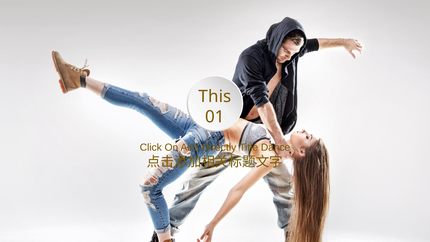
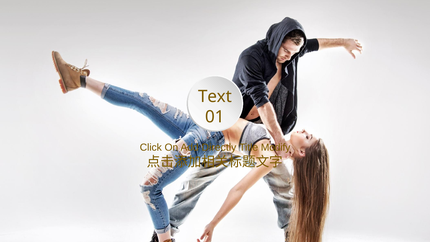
This: This -> Text
Dance: Dance -> Modify
